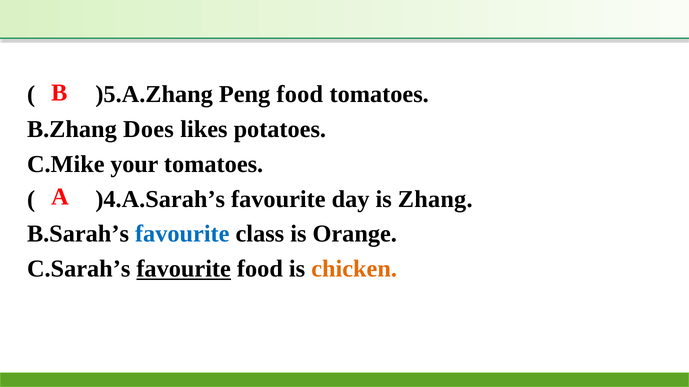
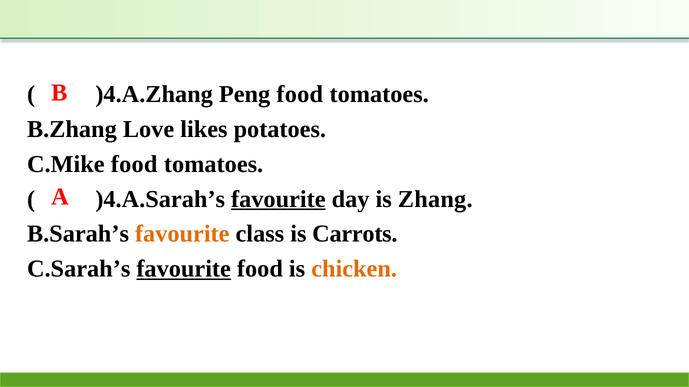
)5.A.Zhang: )5.A.Zhang -> )4.A.Zhang
Does: Does -> Love
C.Mike your: your -> food
favourite at (278, 199) underline: none -> present
favourite at (182, 234) colour: blue -> orange
Orange: Orange -> Carrots
